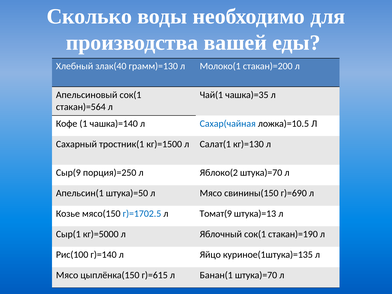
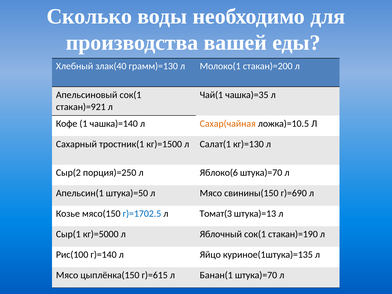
стакан)=564: стакан)=564 -> стакан)=921
Сахар(чайная colour: blue -> orange
Сыр(9: Сыр(9 -> Сыр(2
Яблоко(2: Яблоко(2 -> Яблоко(6
Томат(9: Томат(9 -> Томат(3
